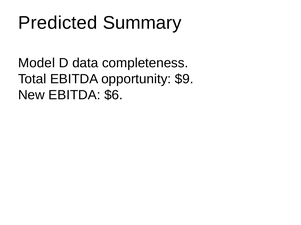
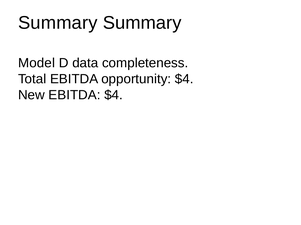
Predicted at (58, 23): Predicted -> Summary
opportunity $9: $9 -> $4
EBITDA $6: $6 -> $4
